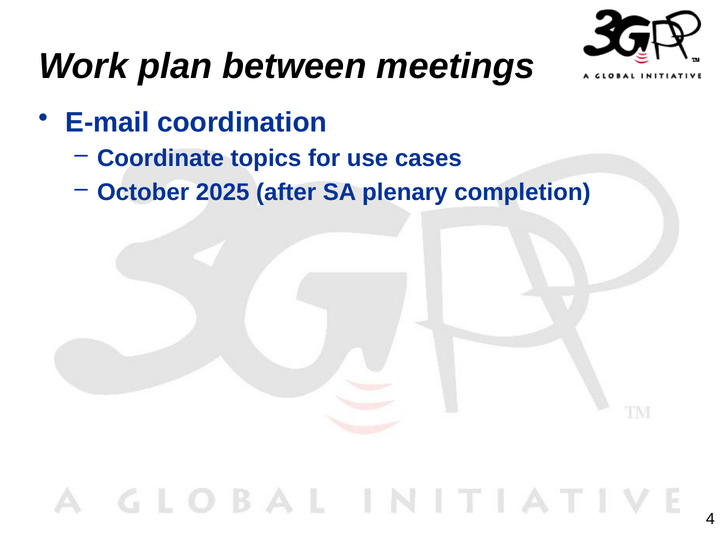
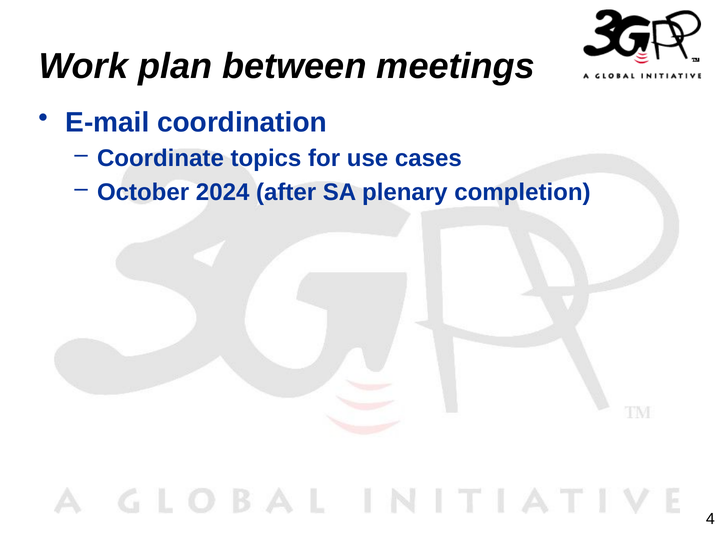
2025: 2025 -> 2024
